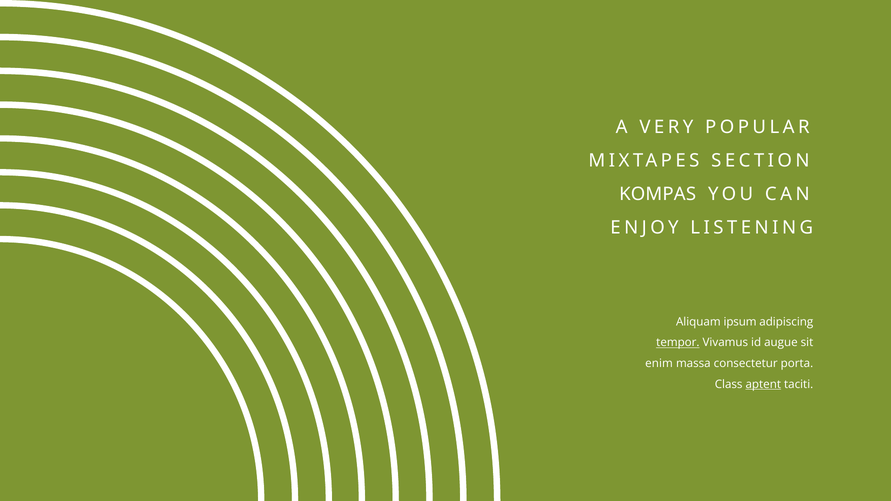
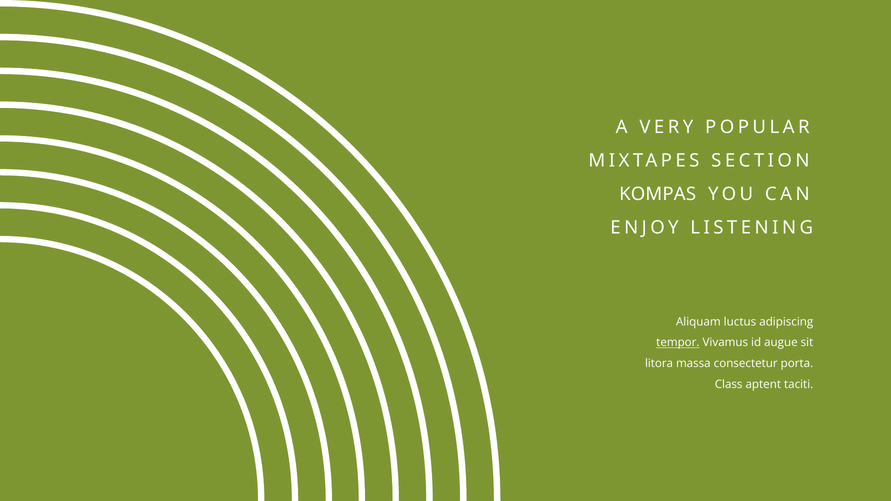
ipsum: ipsum -> luctus
enim: enim -> litora
aptent underline: present -> none
